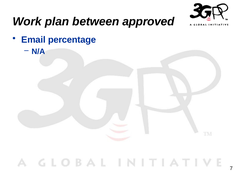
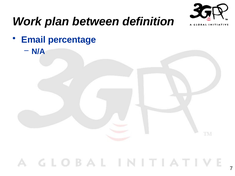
approved: approved -> definition
